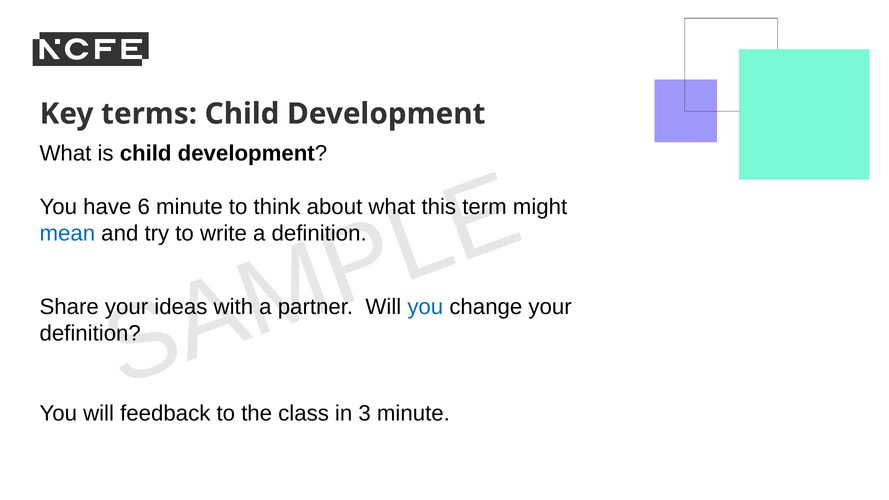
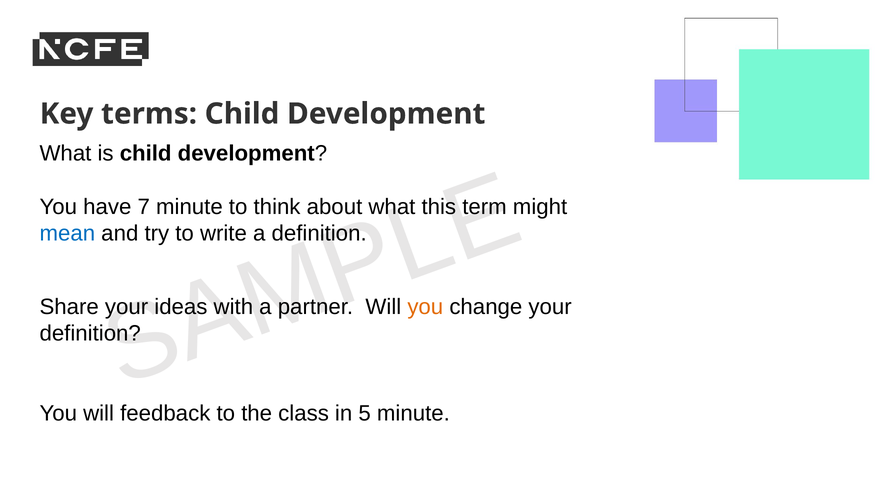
6: 6 -> 7
you at (425, 307) colour: blue -> orange
3: 3 -> 5
